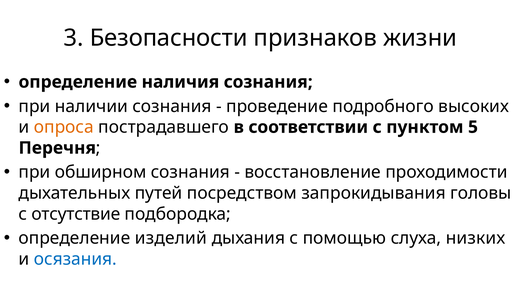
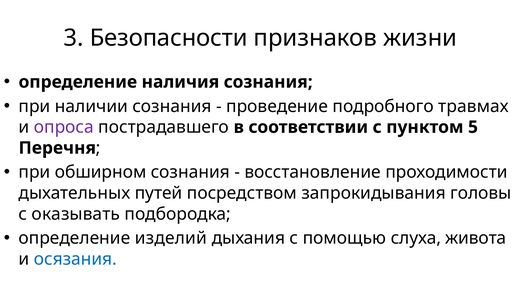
высоких: высоких -> травмах
опроса colour: orange -> purple
отсутствие: отсутствие -> оказывать
низких: низких -> живота
